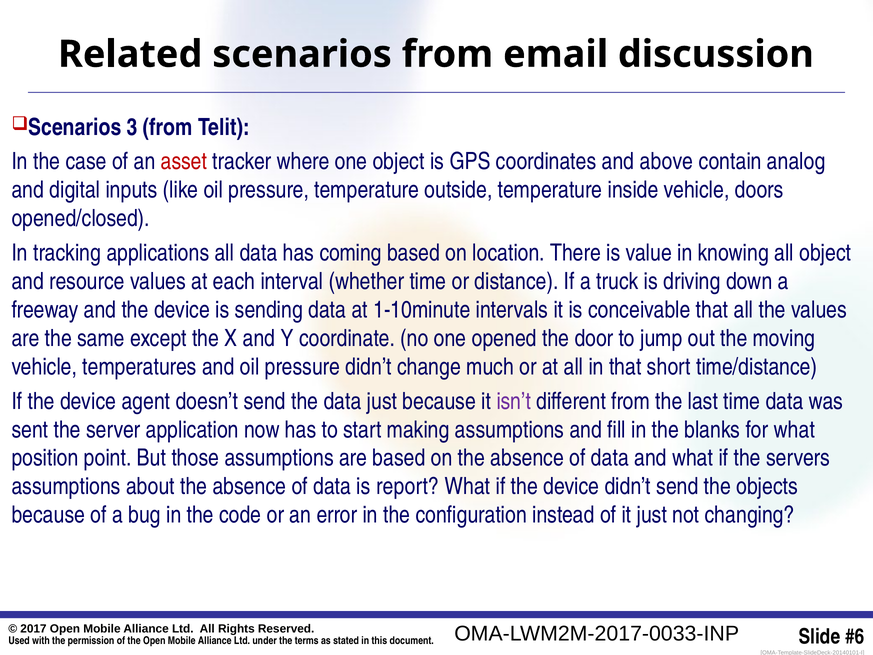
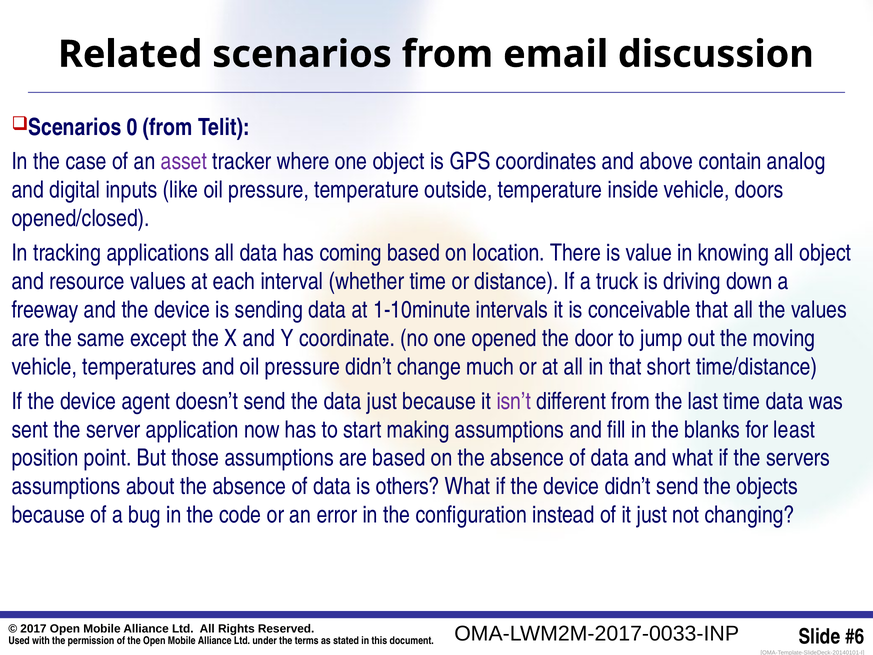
3: 3 -> 0
asset colour: red -> purple
for what: what -> least
report: report -> others
